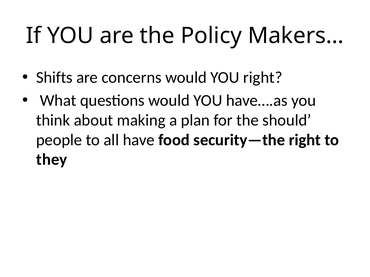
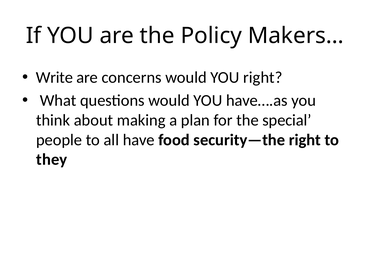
Shifts: Shifts -> Write
should: should -> special
